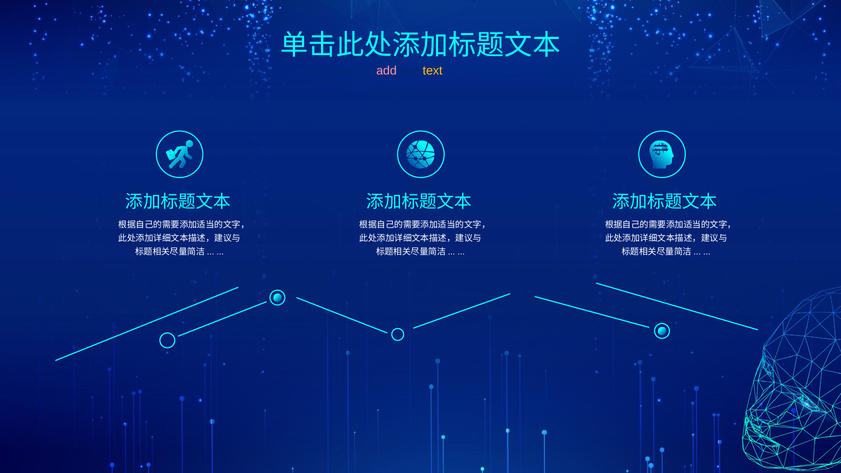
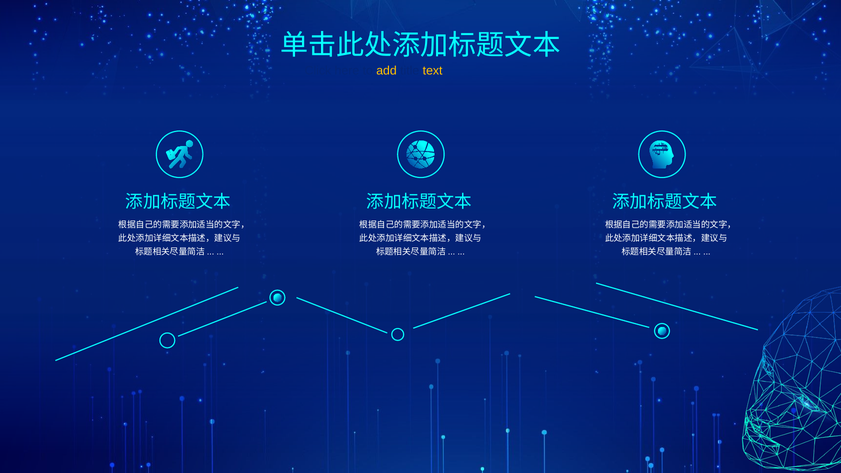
add colour: pink -> yellow
